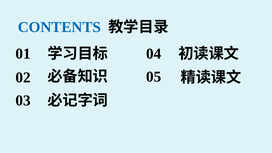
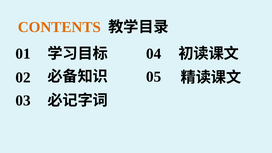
CONTENTS colour: blue -> orange
